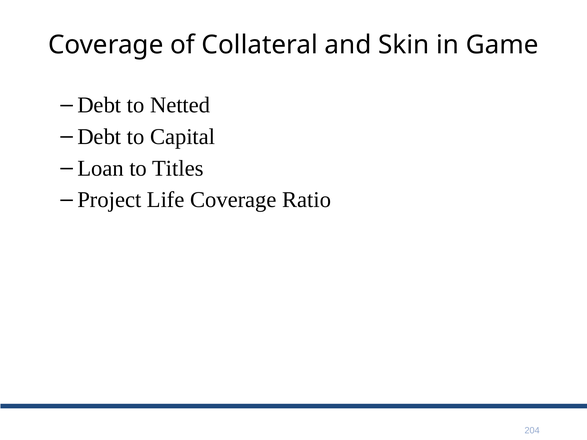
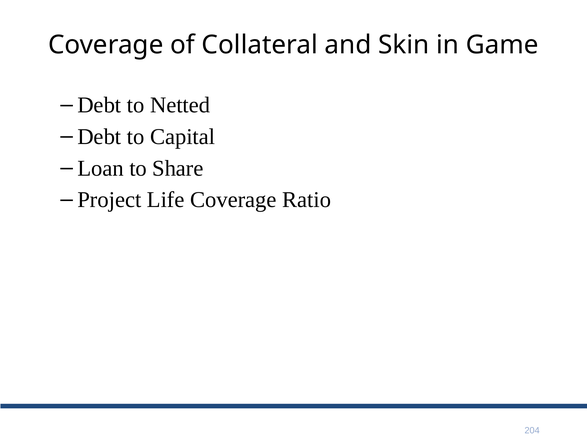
Titles: Titles -> Share
